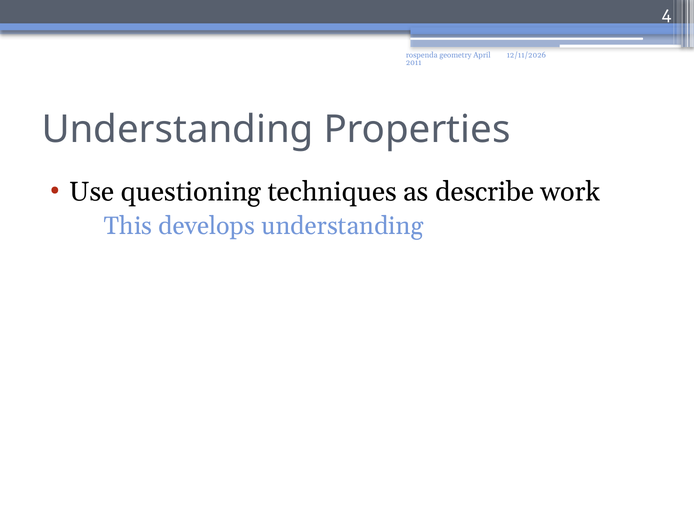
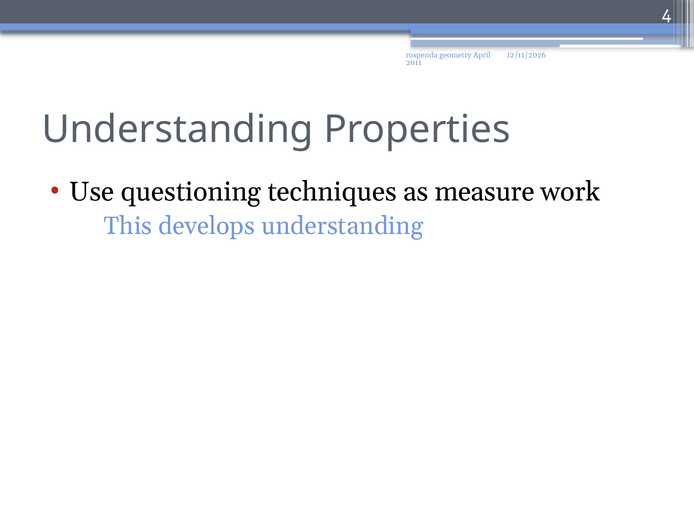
describe: describe -> measure
